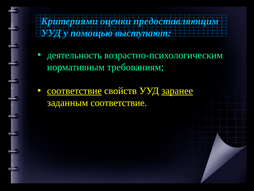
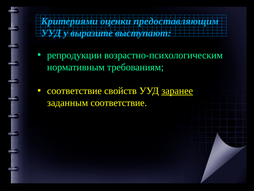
помощью: помощью -> выразите
деятельность: деятельность -> репродукции
соответствие at (74, 91) underline: present -> none
